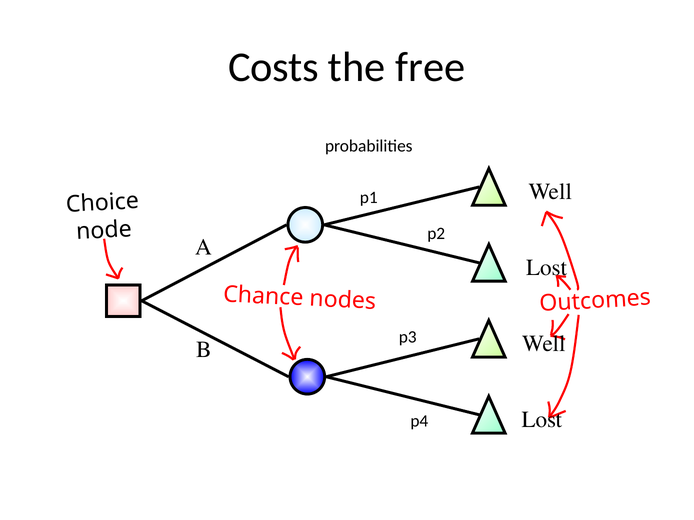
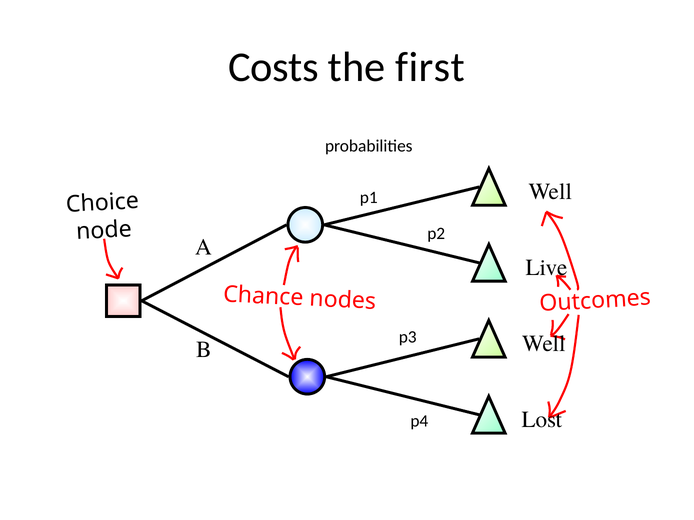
free: free -> first
Lost at (547, 268): Lost -> Live
